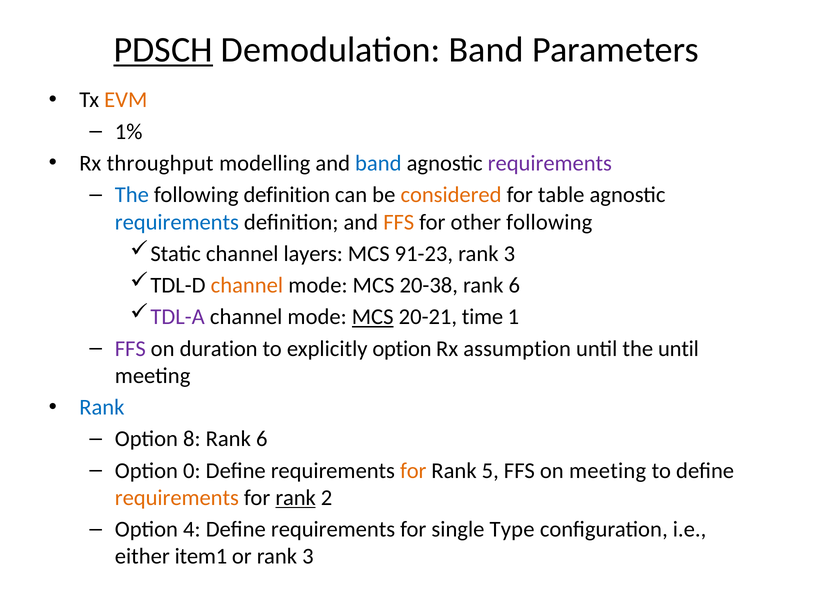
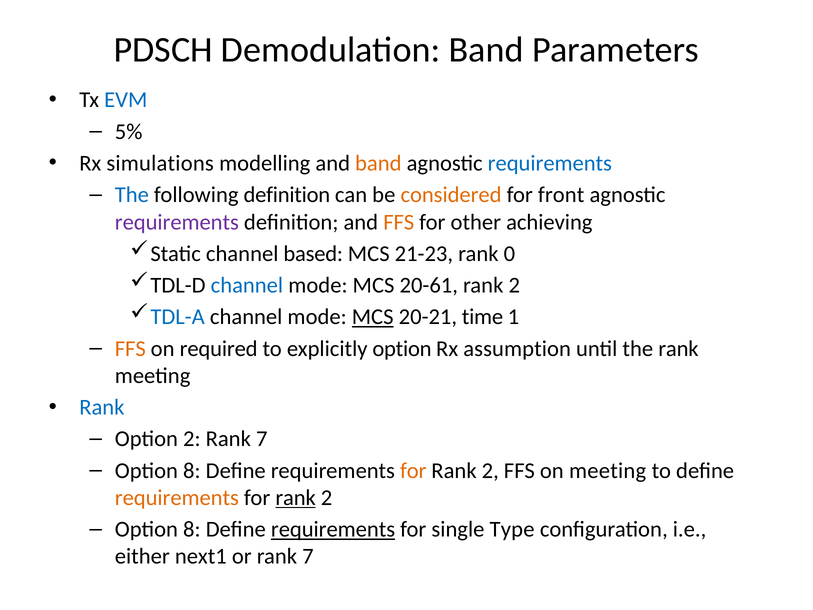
PDSCH underline: present -> none
EVM colour: orange -> blue
1%: 1% -> 5%
throughput: throughput -> simulations
band at (378, 163) colour: blue -> orange
requirements at (550, 163) colour: purple -> blue
table: table -> front
requirements at (177, 222) colour: blue -> purple
other following: following -> achieving
layers: layers -> based
91-23: 91-23 -> 21-23
3 at (509, 254): 3 -> 0
channel at (247, 285) colour: orange -> blue
20-38: 20-38 -> 20-61
6 at (514, 285): 6 -> 2
TDL-A colour: purple -> blue
FFS at (130, 348) colour: purple -> orange
duration: duration -> required
the until: until -> rank
Option 8: 8 -> 2
6 at (262, 439): 6 -> 7
0 at (192, 470): 0 -> 8
5 at (490, 470): 5 -> 2
4 at (192, 529): 4 -> 8
requirements at (333, 529) underline: none -> present
item1: item1 -> next1
or rank 3: 3 -> 7
